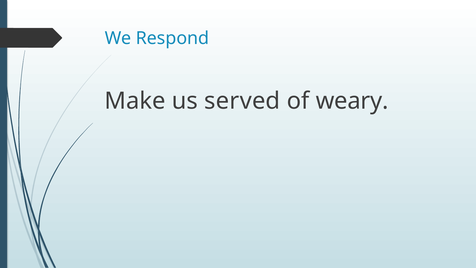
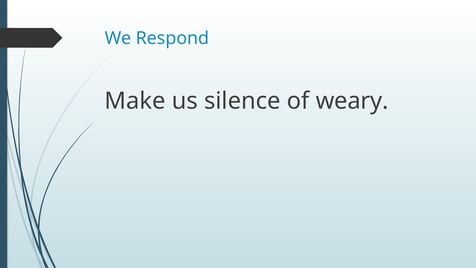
served: served -> silence
